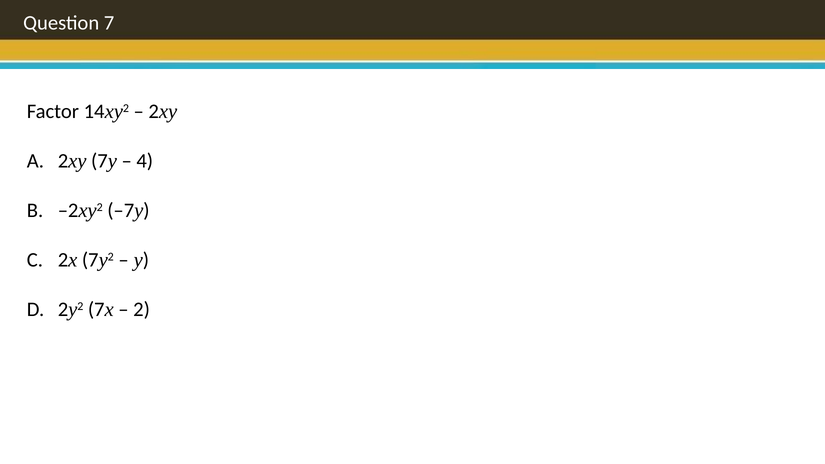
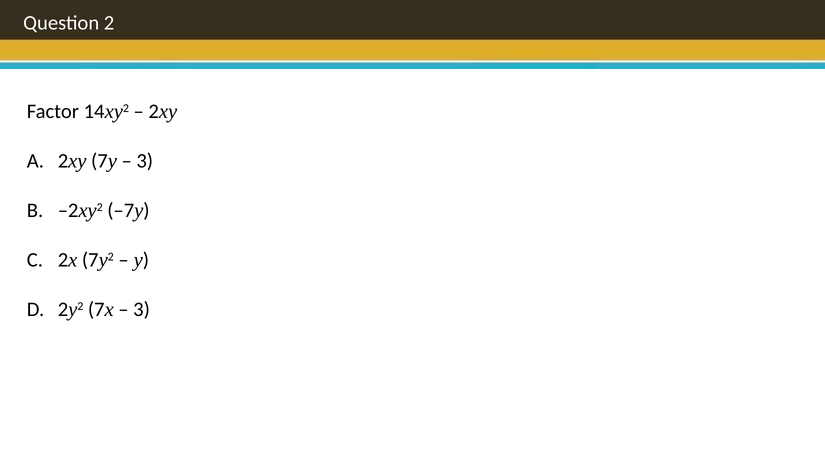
7: 7 -> 2
4 at (145, 161): 4 -> 3
2 at (142, 309): 2 -> 3
